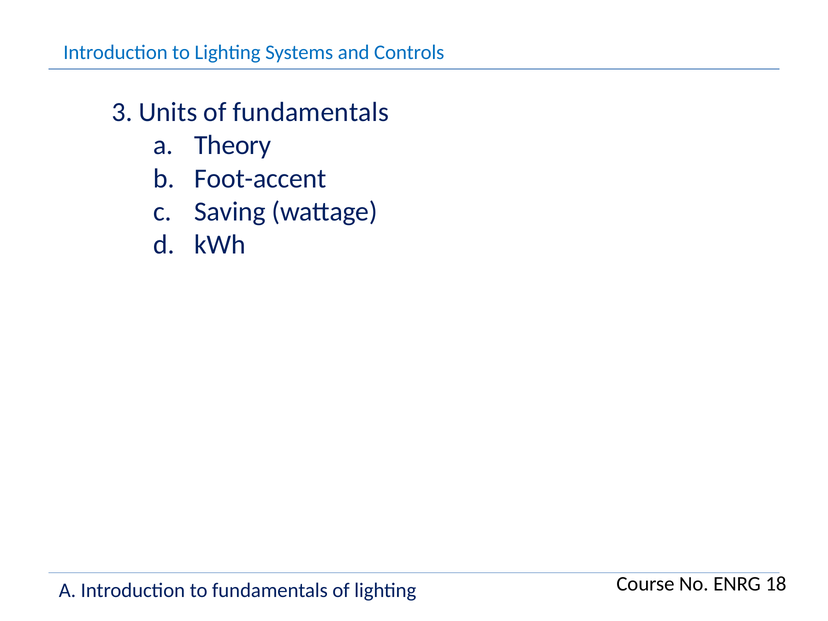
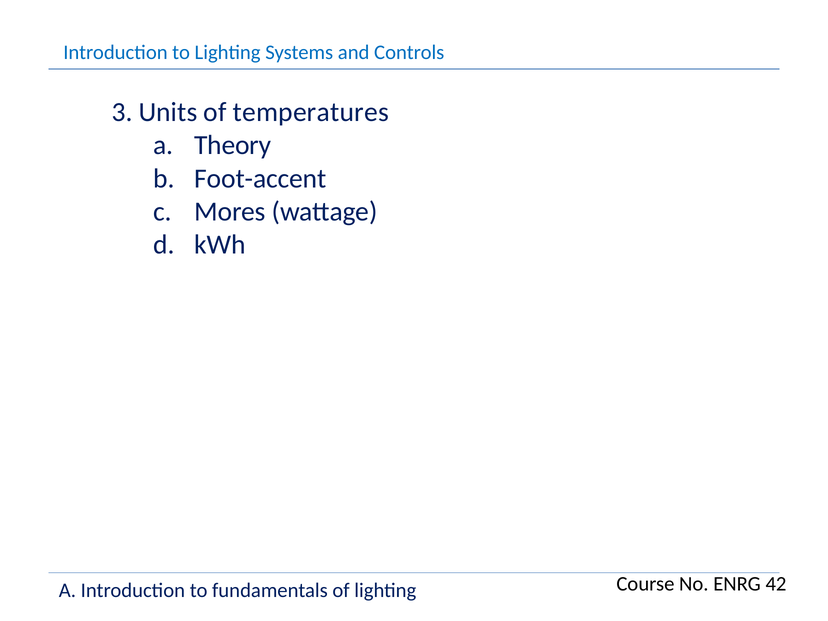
of fundamentals: fundamentals -> temperatures
Saving: Saving -> Mores
18: 18 -> 42
